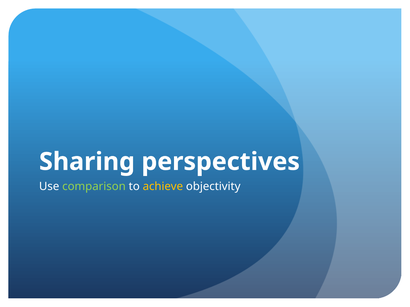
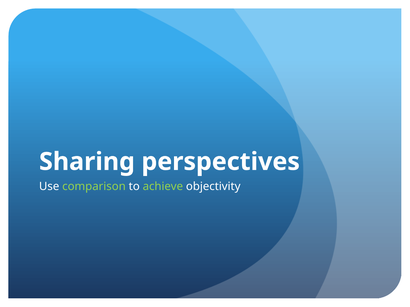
achieve colour: yellow -> light green
